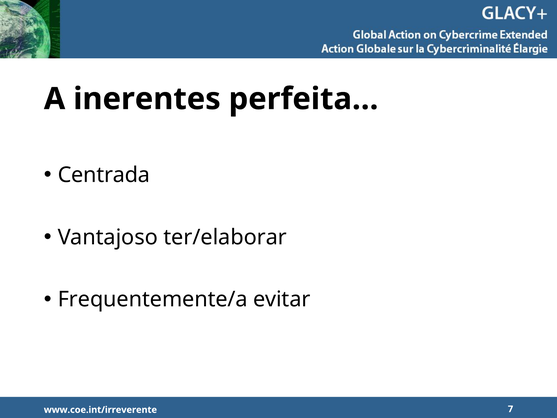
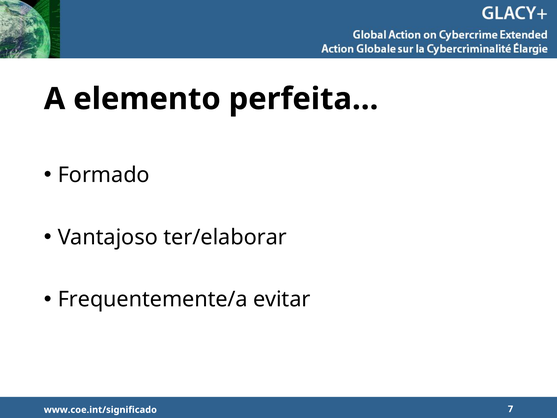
inerentes: inerentes -> elemento
Centrada: Centrada -> Formado
www.coe.int/irreverente: www.coe.int/irreverente -> www.coe.int/significado
